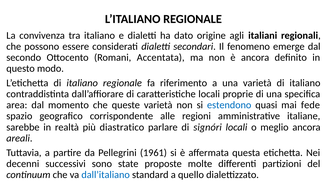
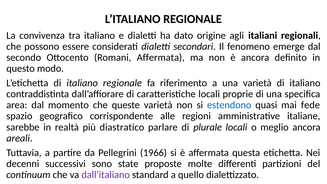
Romani Accentata: Accentata -> Affermata
signóri: signóri -> plurale
1961: 1961 -> 1966
dall’italiano colour: blue -> purple
